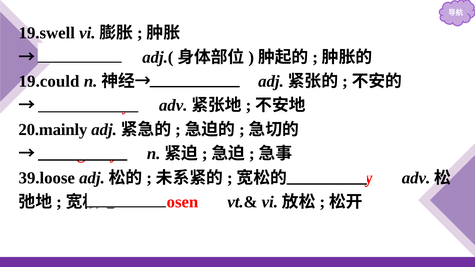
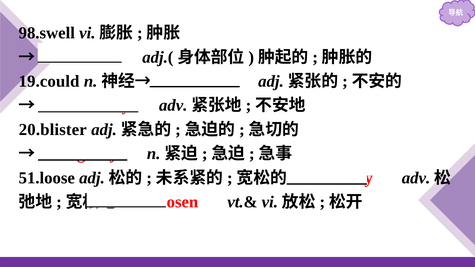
19.swell: 19.swell -> 98.swell
20.mainly: 20.mainly -> 20.blister
39.loose: 39.loose -> 51.loose
